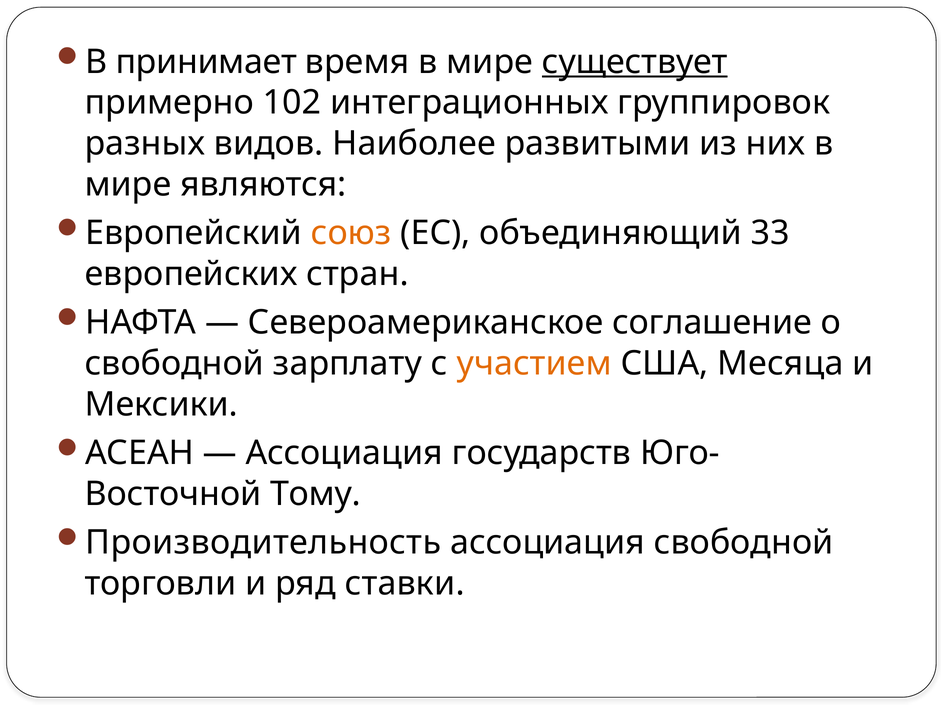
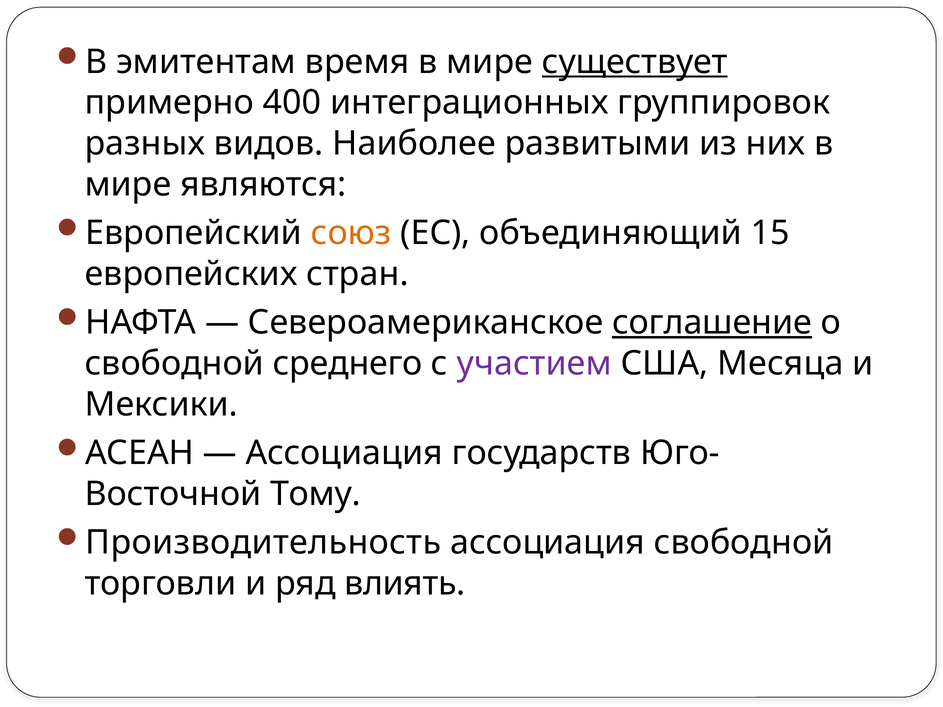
принимает: принимает -> эмитентам
102: 102 -> 400
33: 33 -> 15
соглашение underline: none -> present
зарплату: зарплату -> среднего
участием colour: orange -> purple
ставки: ставки -> влиять
